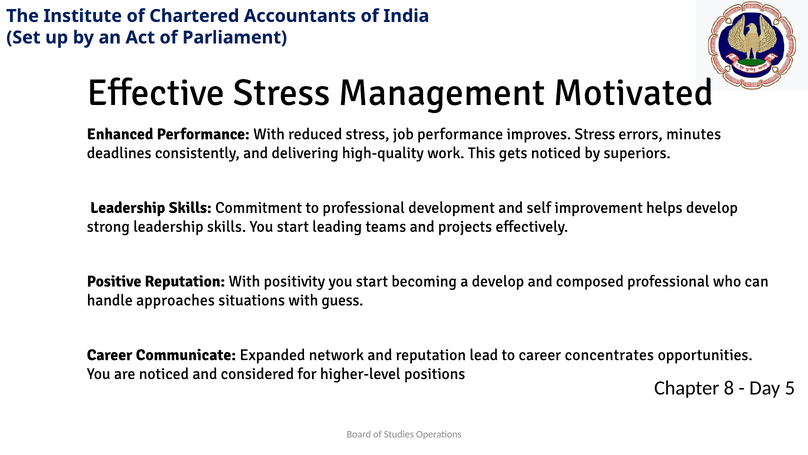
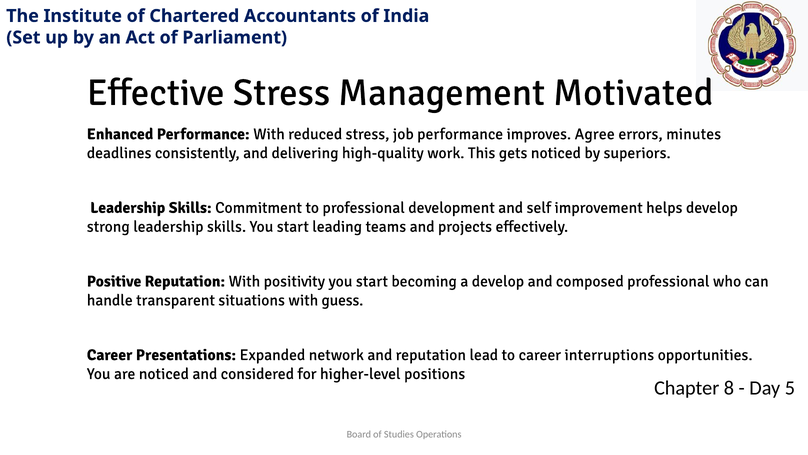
improves Stress: Stress -> Agree
approaches: approaches -> transparent
Communicate: Communicate -> Presentations
concentrates: concentrates -> interruptions
